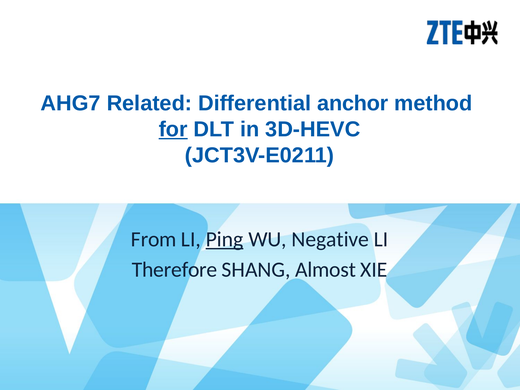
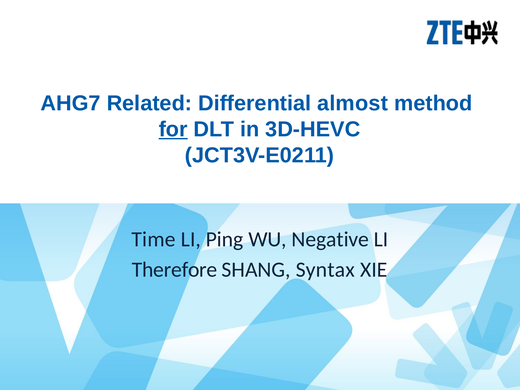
anchor: anchor -> almost
From: From -> Time
Ping underline: present -> none
Almost: Almost -> Syntax
